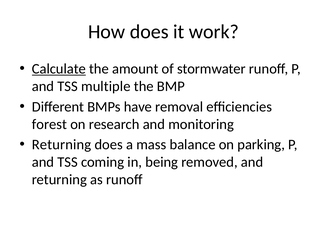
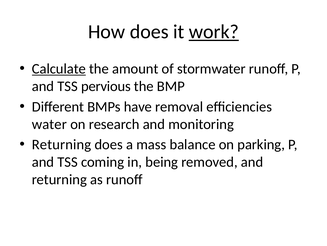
work underline: none -> present
multiple: multiple -> pervious
forest: forest -> water
